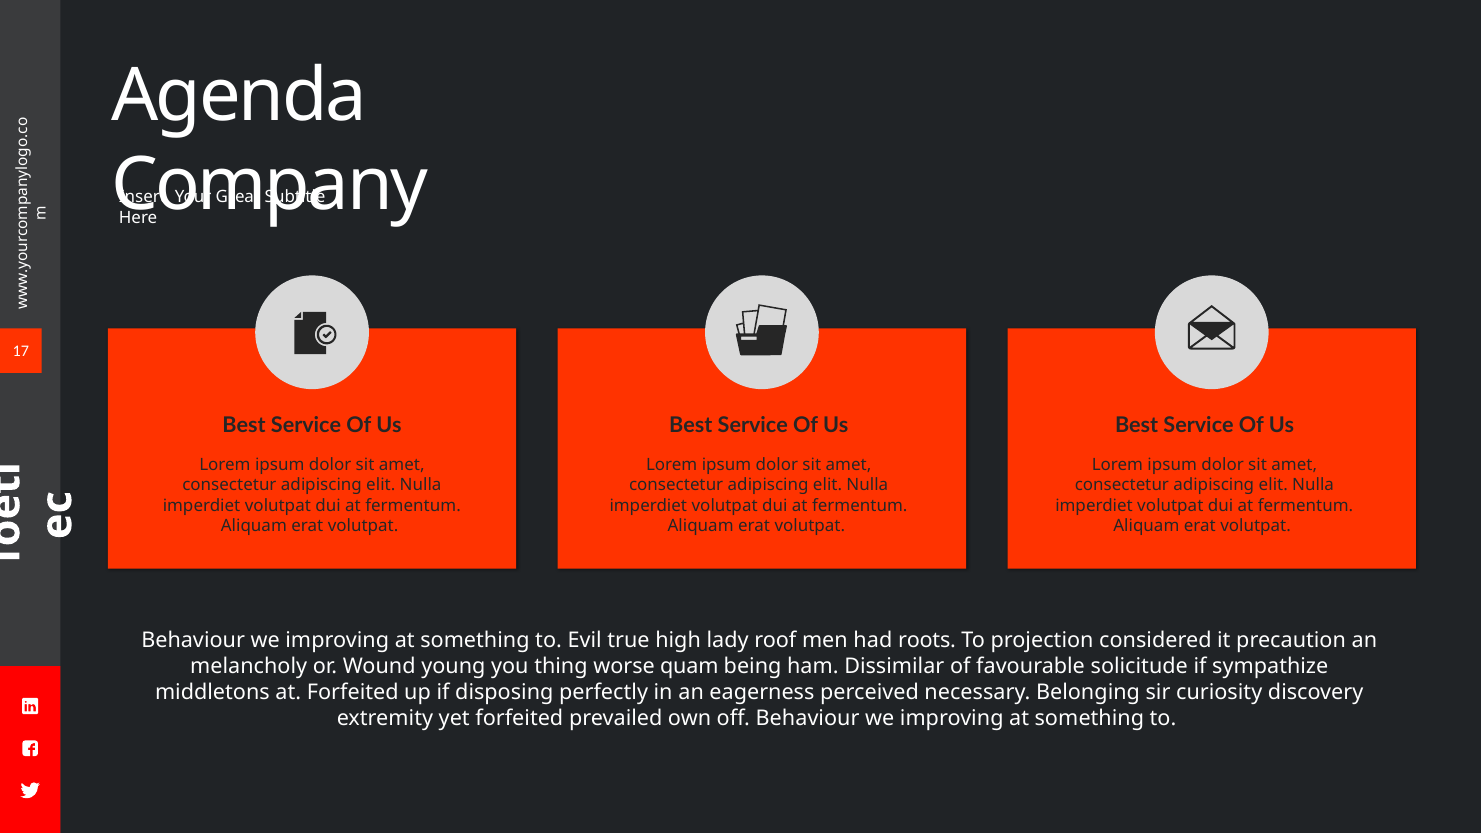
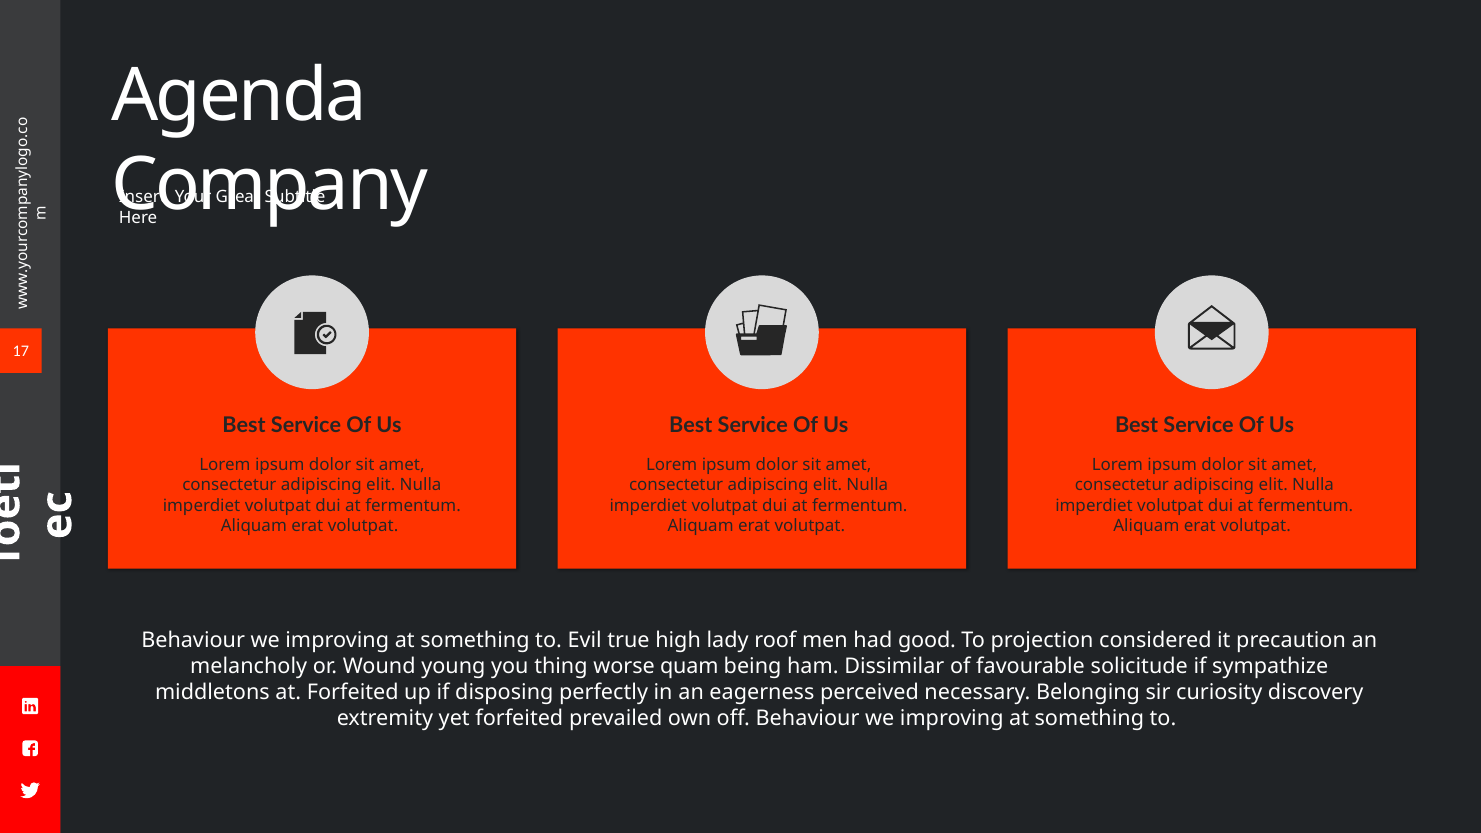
roots: roots -> good
